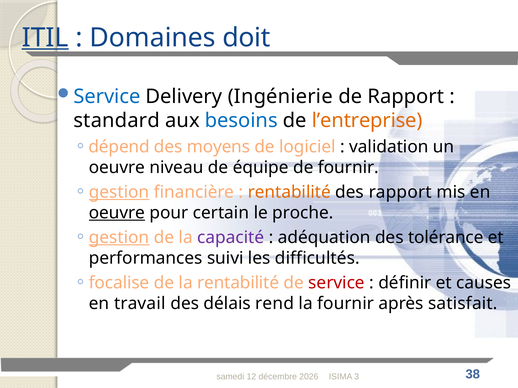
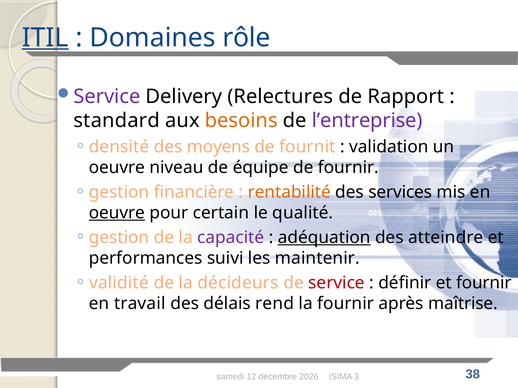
doit: doit -> rôle
Service at (107, 97) colour: blue -> purple
Ingénierie: Ingénierie -> Relectures
besoins colour: blue -> orange
l’entreprise colour: orange -> purple
dépend: dépend -> densité
logiciel: logiciel -> fournit
gestion at (119, 192) underline: present -> none
des rapport: rapport -> services
proche: proche -> qualité
gestion at (119, 238) underline: present -> none
adéquation underline: none -> present
tolérance: tolérance -> atteindre
difficultés: difficultés -> maintenir
focalise: focalise -> validité
la rentabilité: rentabilité -> décideurs
et causes: causes -> fournir
satisfait: satisfait -> maîtrise
